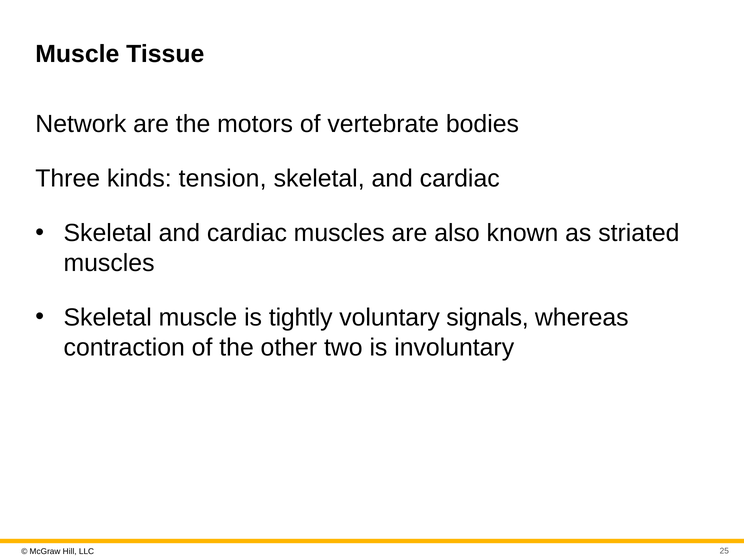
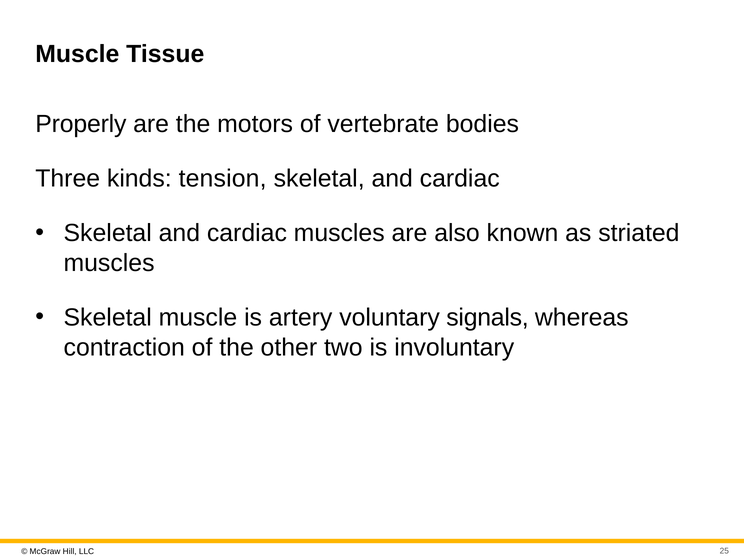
Network: Network -> Properly
tightly: tightly -> artery
